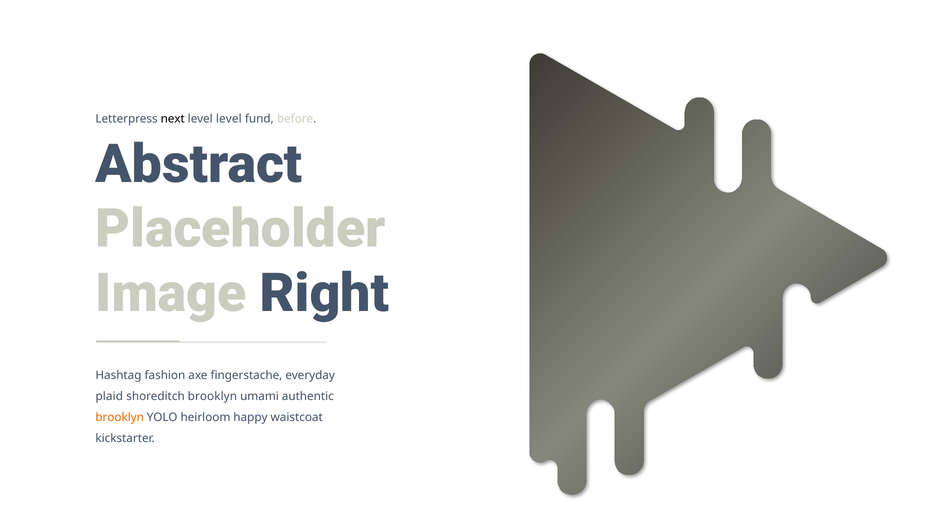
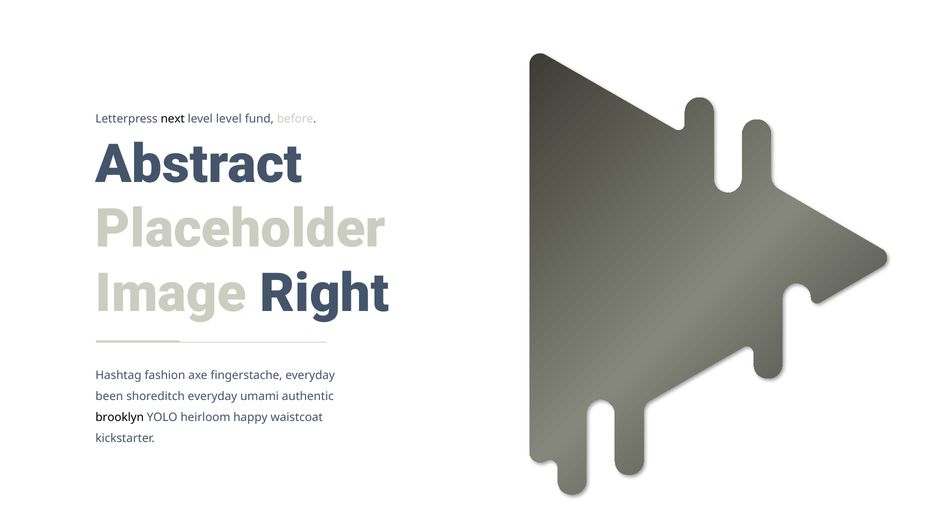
plaid: plaid -> been
shoreditch brooklyn: brooklyn -> everyday
brooklyn at (120, 418) colour: orange -> black
